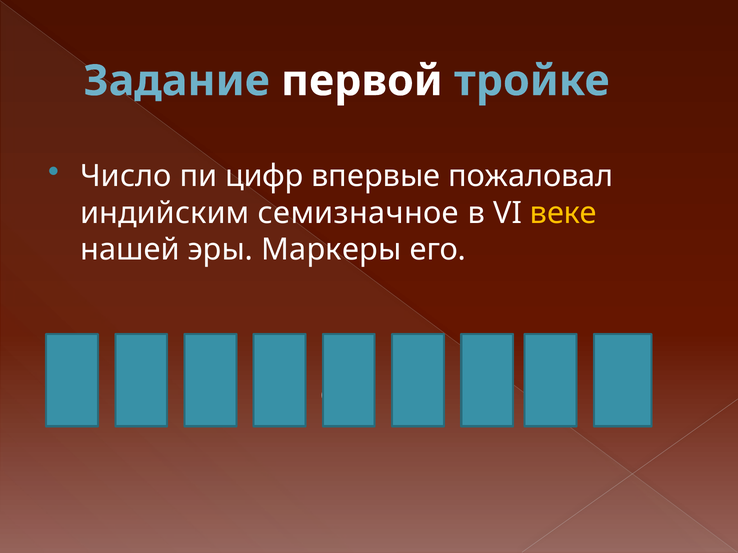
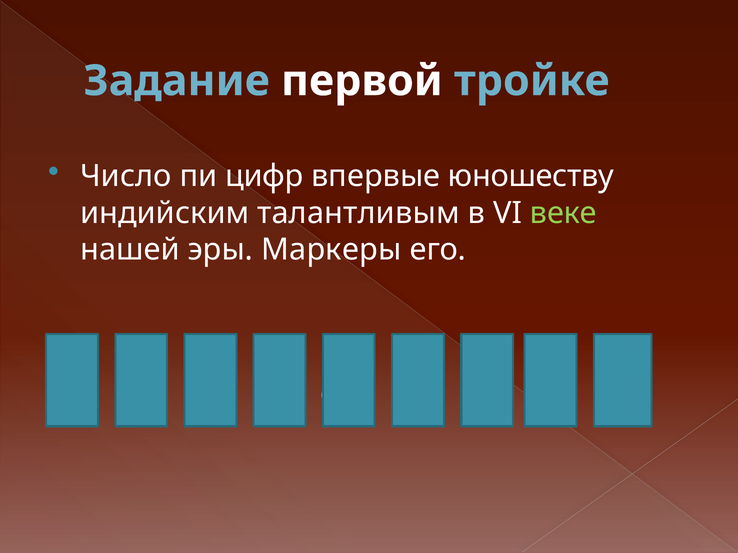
пожаловал: пожаловал -> юношеству
семизначное: семизначное -> талантливым
веке colour: yellow -> light green
